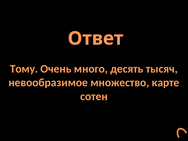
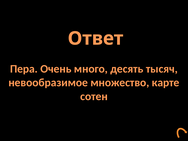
Тому: Тому -> Пера
